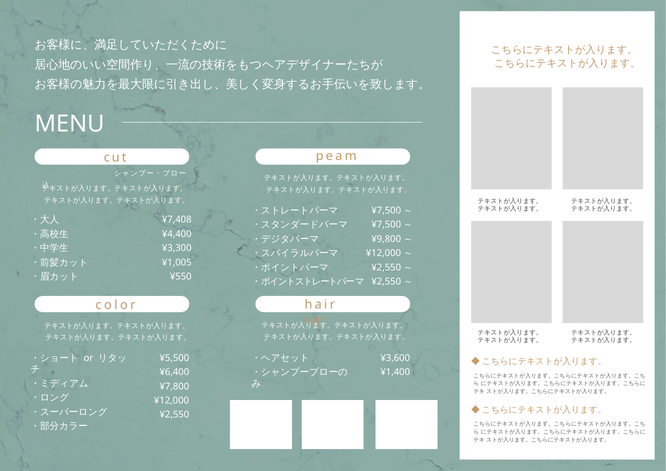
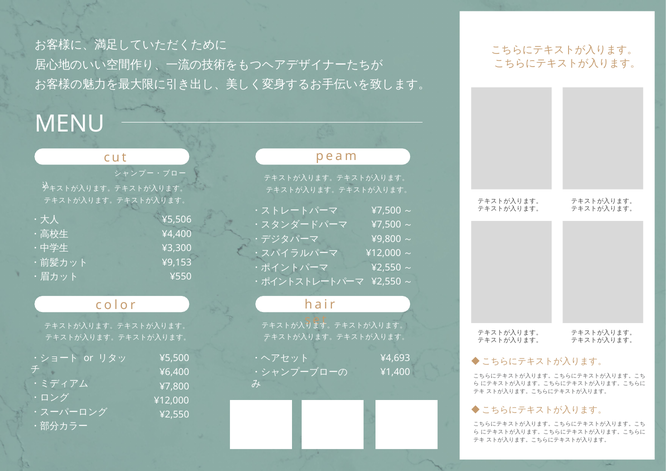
¥7,408: ¥7,408 -> ¥5,506
¥1,005: ¥1,005 -> ¥9,153
¥3,600: ¥3,600 -> ¥4,693
